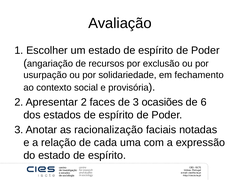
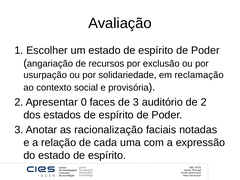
fechamento: fechamento -> reclamação
Apresentar 2: 2 -> 0
ocasiões: ocasiões -> auditório
de 6: 6 -> 2
